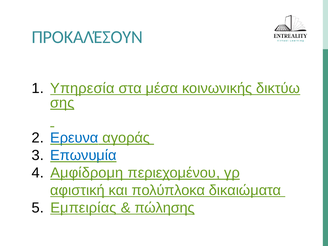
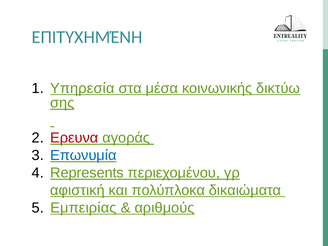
ΠΡΟΚΑΛΈΣΟΥΝ: ΠΡΟΚΑΛΈΣΟΥΝ -> ΕΠΙΤΥΧΗΜΈΝΗ
Ερευνα colour: blue -> red
Αμφίδρομη: Αμφίδρομη -> Represents
πώλησης: πώλησης -> αριθμούς
